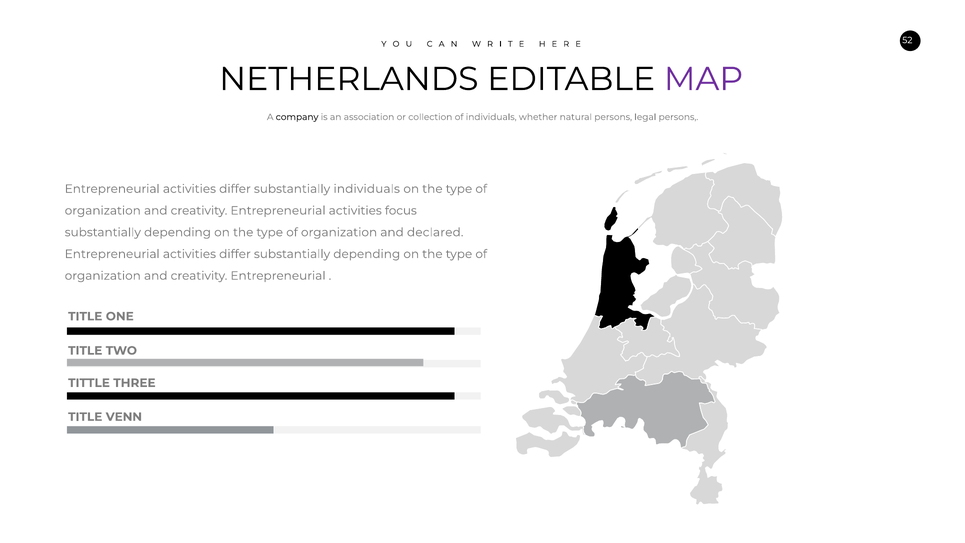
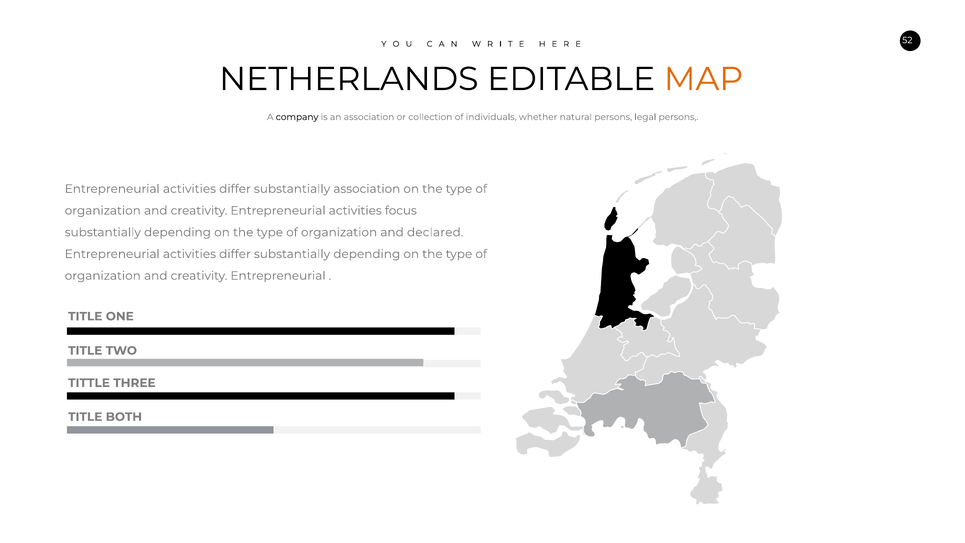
MAP colour: purple -> orange
substantially individuals: individuals -> association
VENN: VENN -> BOTH
